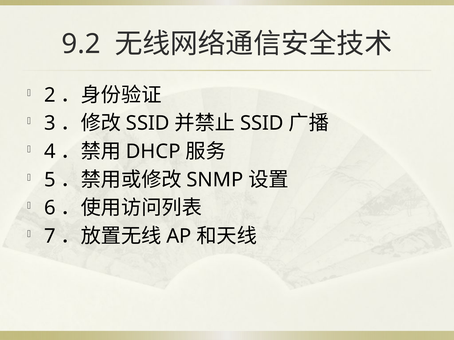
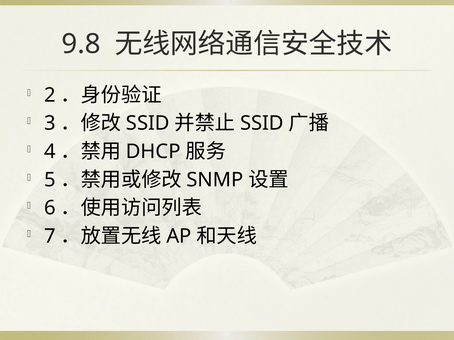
9.2: 9.2 -> 9.8
